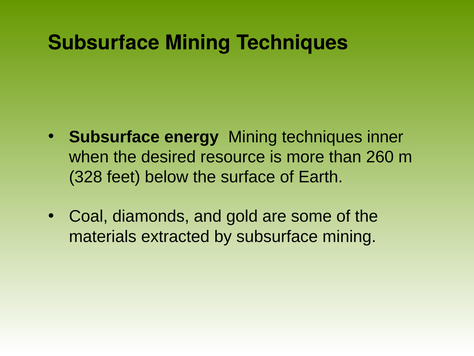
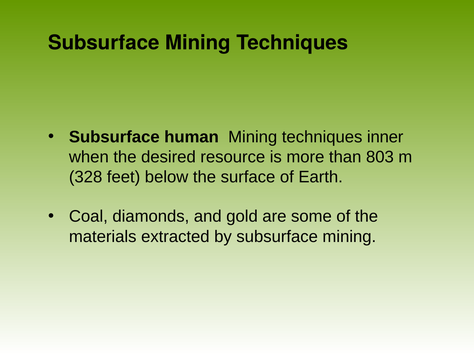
energy: energy -> human
260: 260 -> 803
